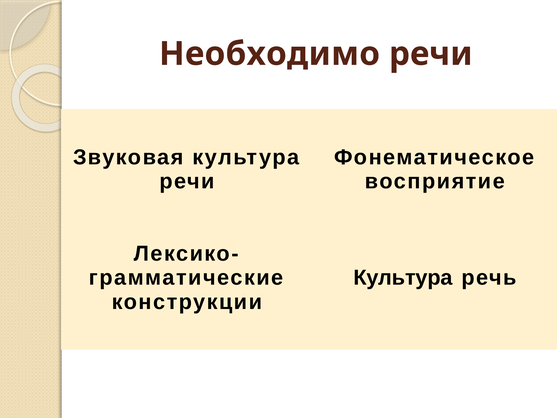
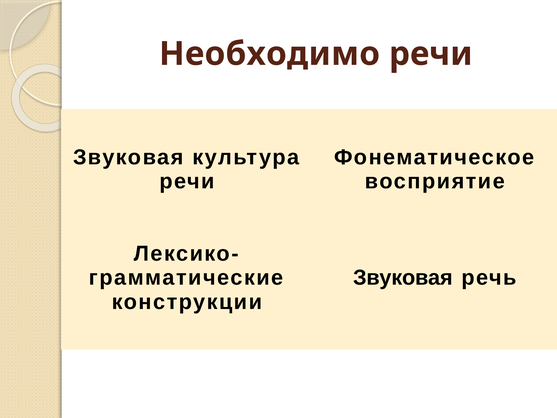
Культура at (403, 278): Культура -> Звуковая
